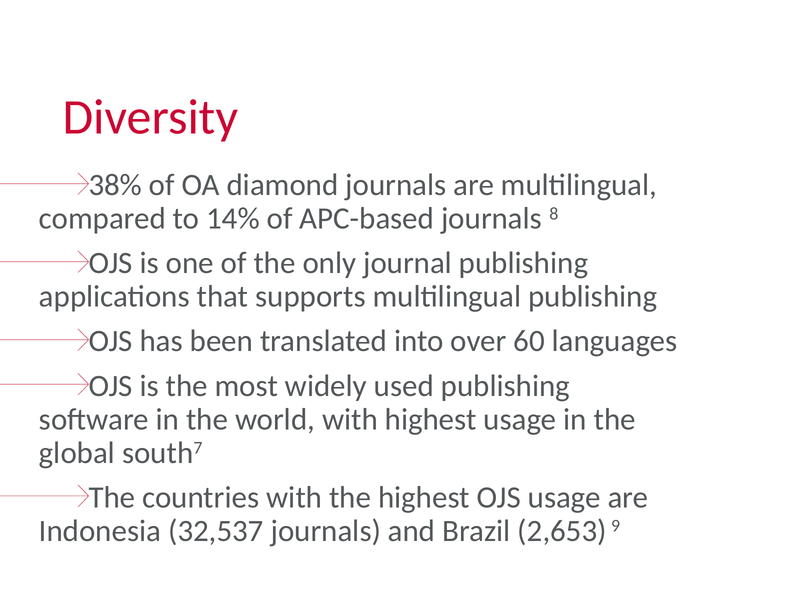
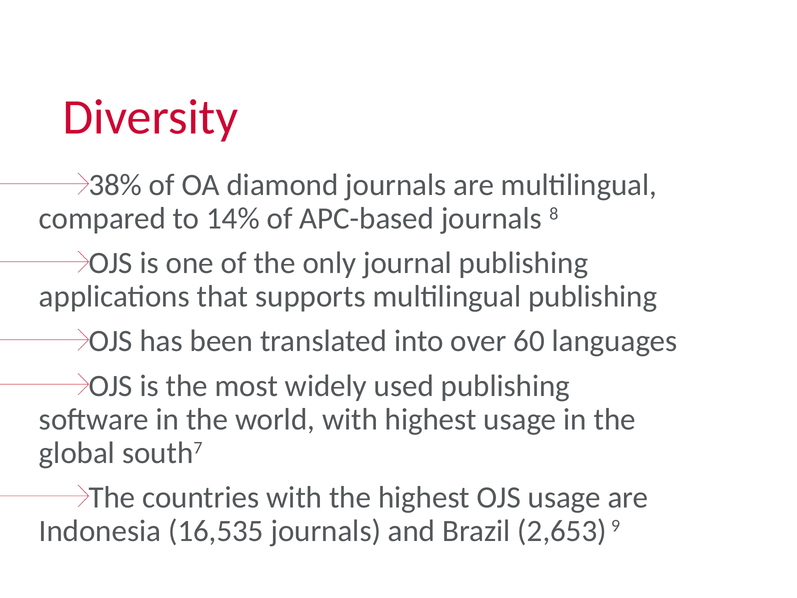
32,537: 32,537 -> 16,535
